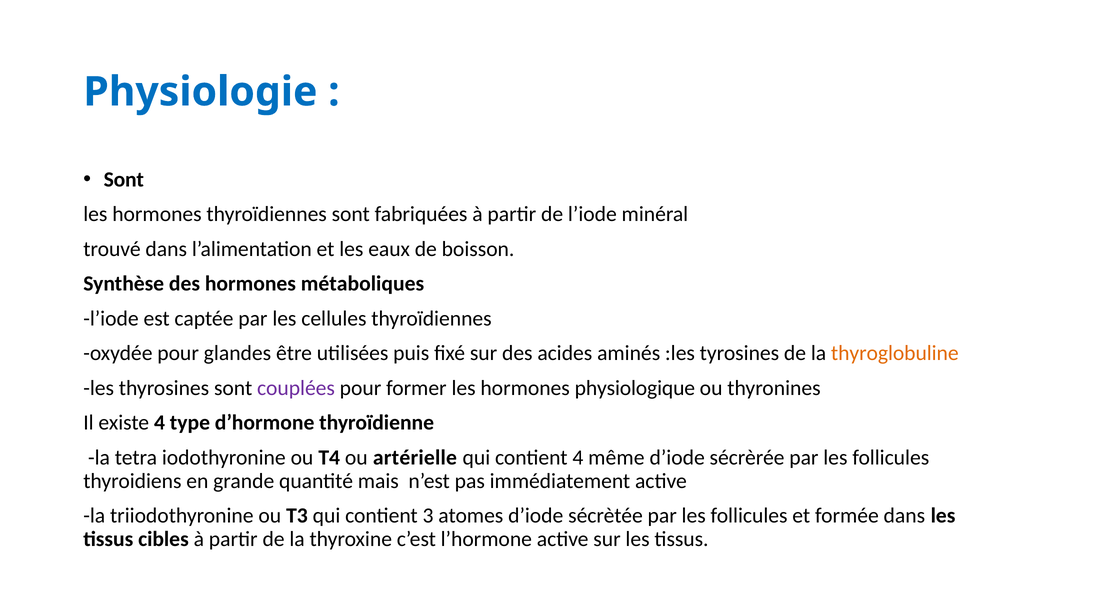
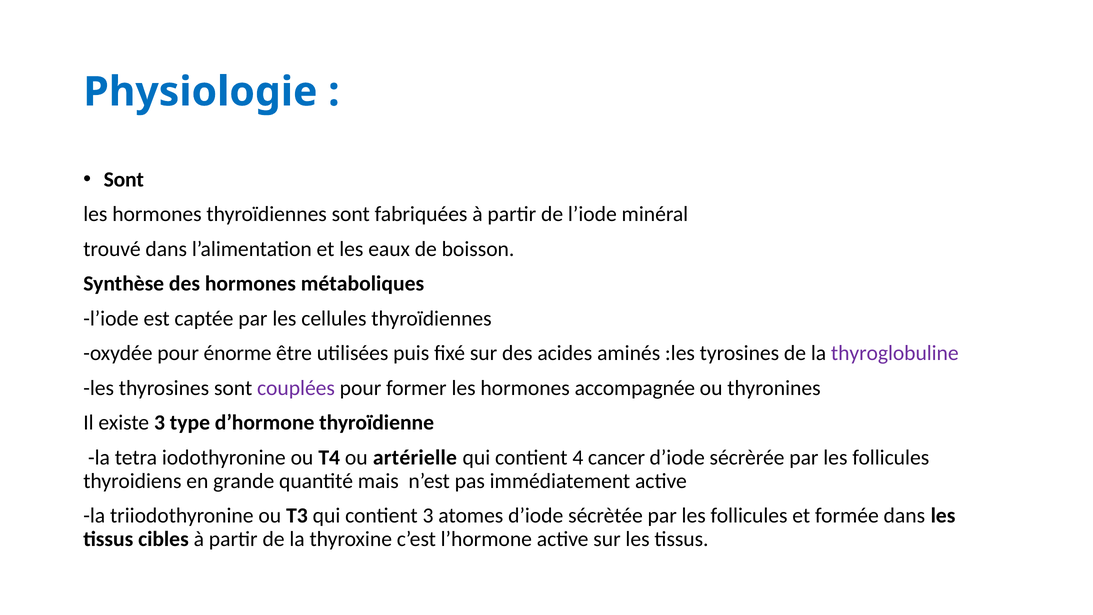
glandes: glandes -> énorme
thyroglobuline colour: orange -> purple
physiologique: physiologique -> accompagnée
existe 4: 4 -> 3
même: même -> cancer
